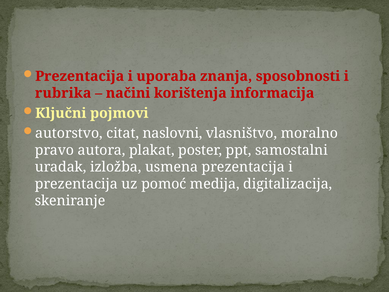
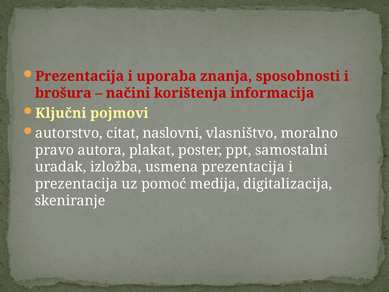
rubrika: rubrika -> brošura
